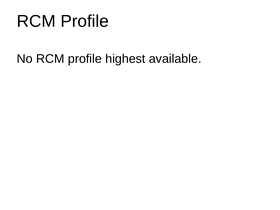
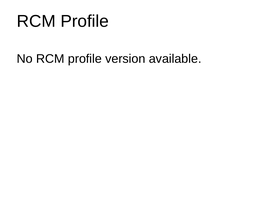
highest: highest -> version
